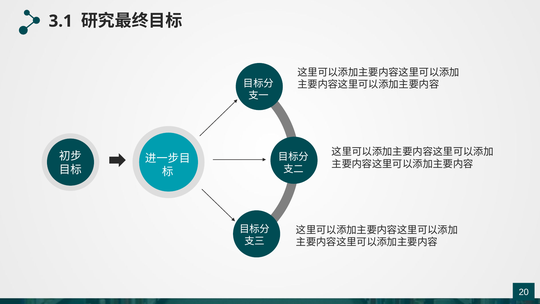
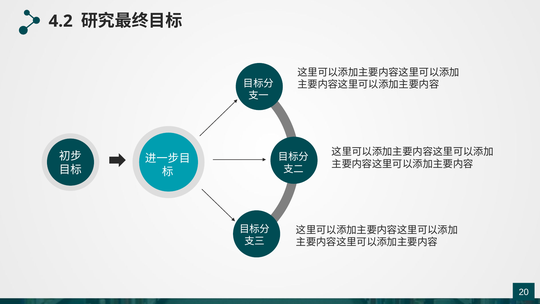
3.1: 3.1 -> 4.2
